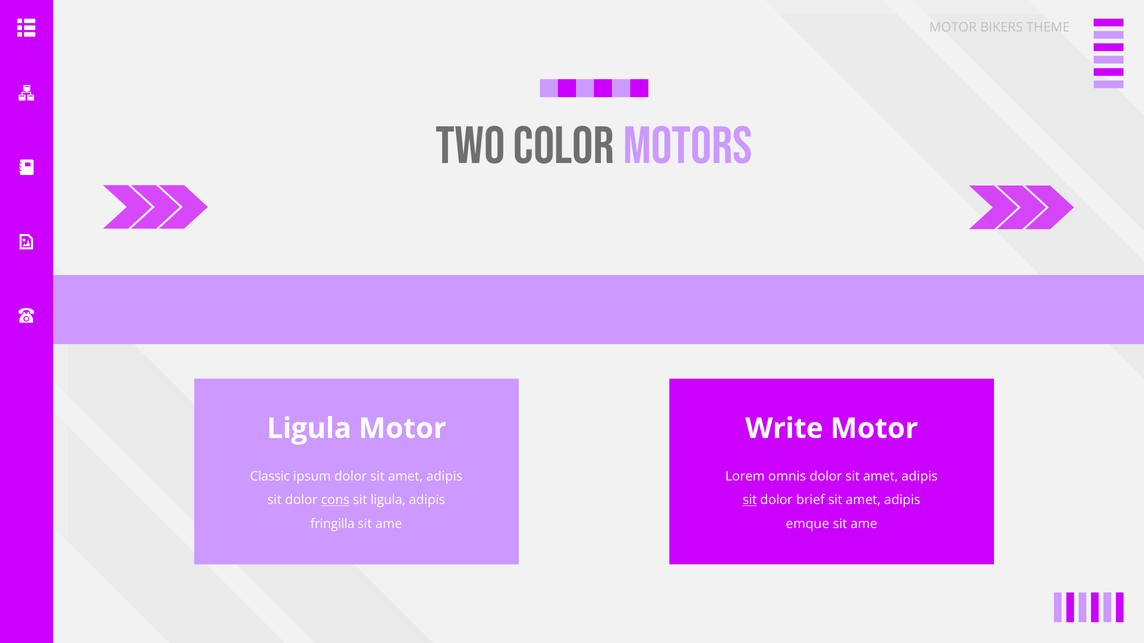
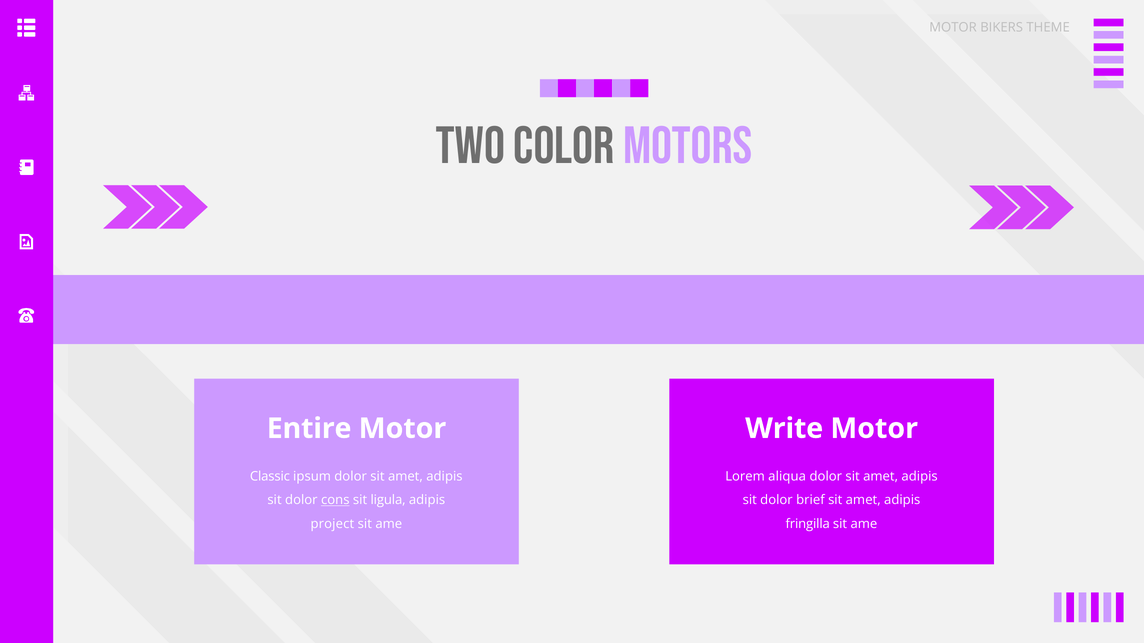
Ligula at (309, 429): Ligula -> Entire
omnis: omnis -> aliqua
sit at (750, 500) underline: present -> none
fringilla: fringilla -> project
emque: emque -> fringilla
